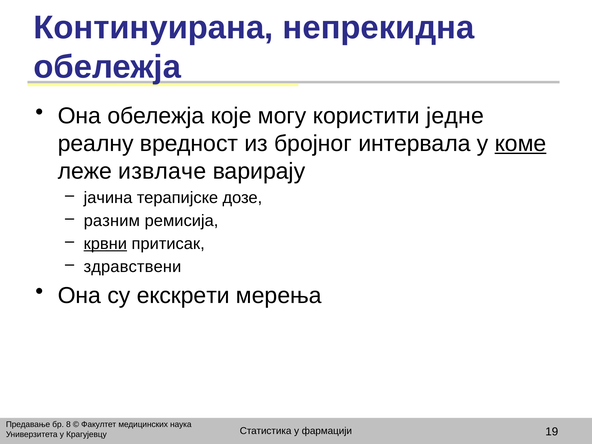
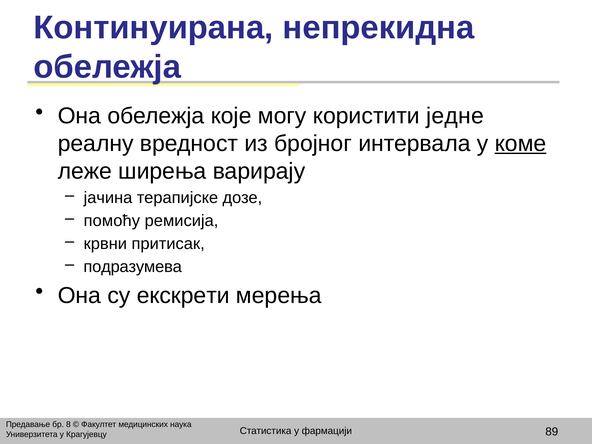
извлаче: извлаче -> ширења
разним: разним -> помоћу
крвни underline: present -> none
здравствени: здравствени -> подразумева
19: 19 -> 89
